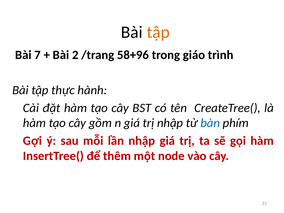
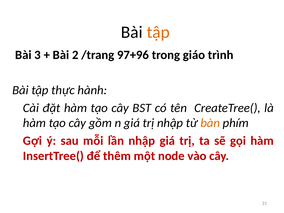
7: 7 -> 3
58+96: 58+96 -> 97+96
bàn colour: blue -> orange
